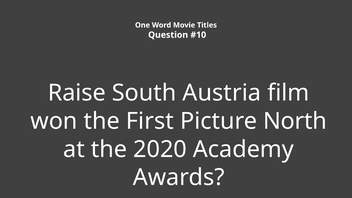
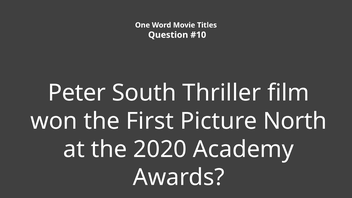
Raise: Raise -> Peter
Austria: Austria -> Thriller
